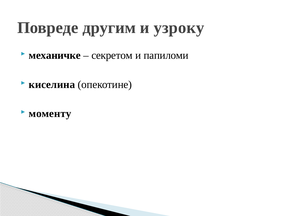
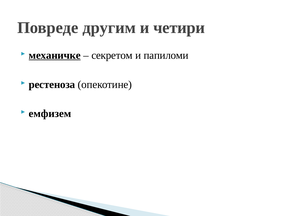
узроку: узроку -> четири
механичке underline: none -> present
киселина: киселина -> рестеноза
моменту: моменту -> емфизем
